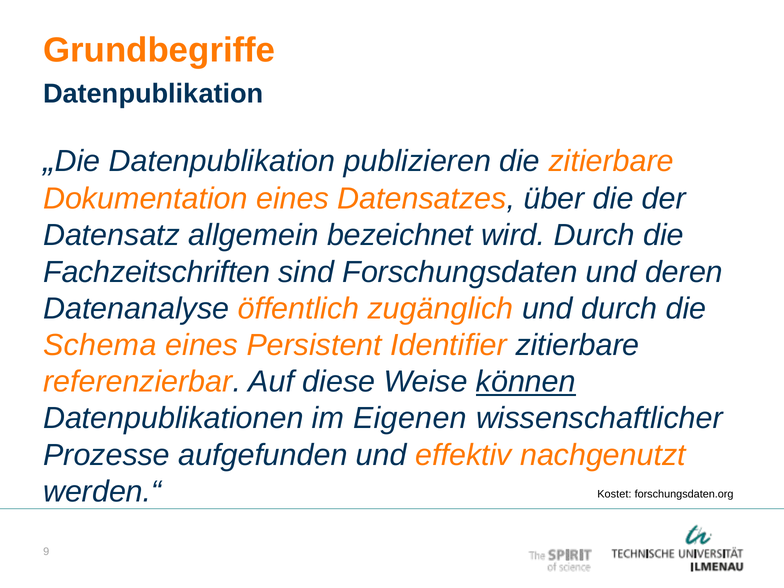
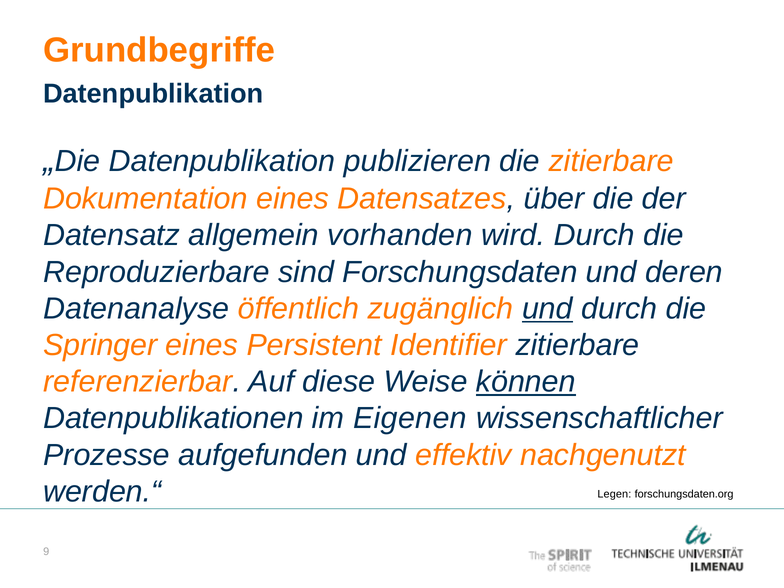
bezeichnet: bezeichnet -> vorhanden
Fachzeitschriften: Fachzeitschriften -> Reproduzierbare
und at (547, 309) underline: none -> present
Schema: Schema -> Springer
Kostet: Kostet -> Legen
